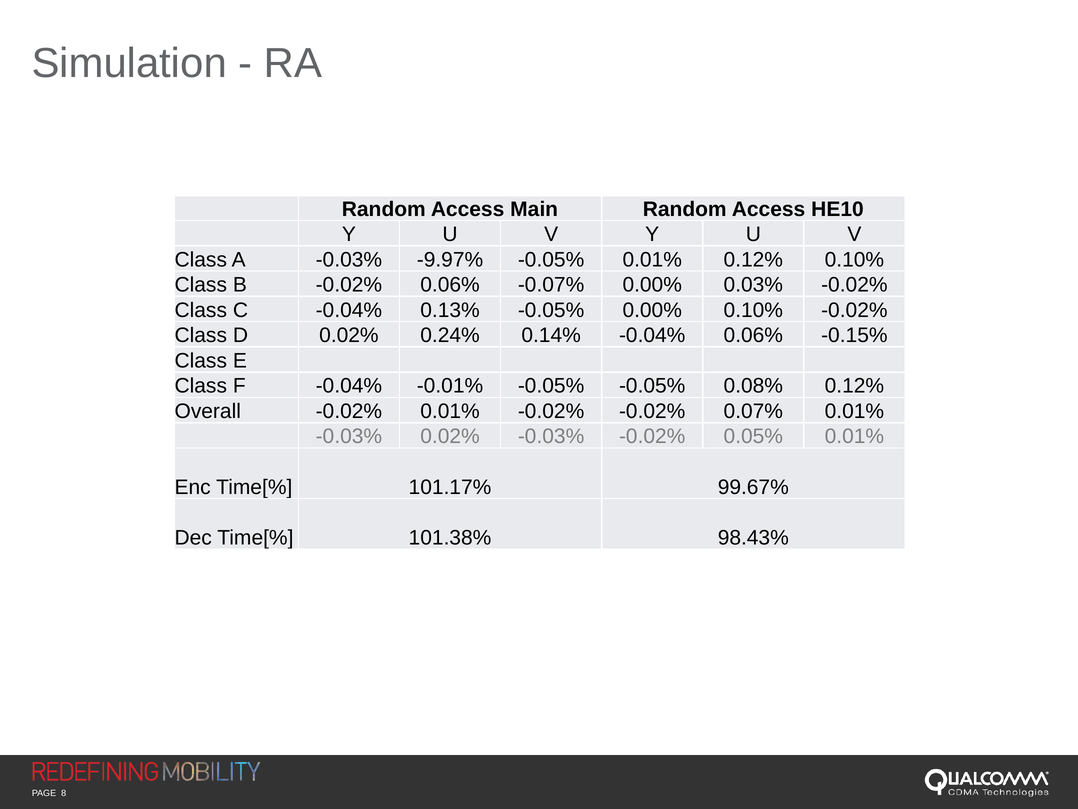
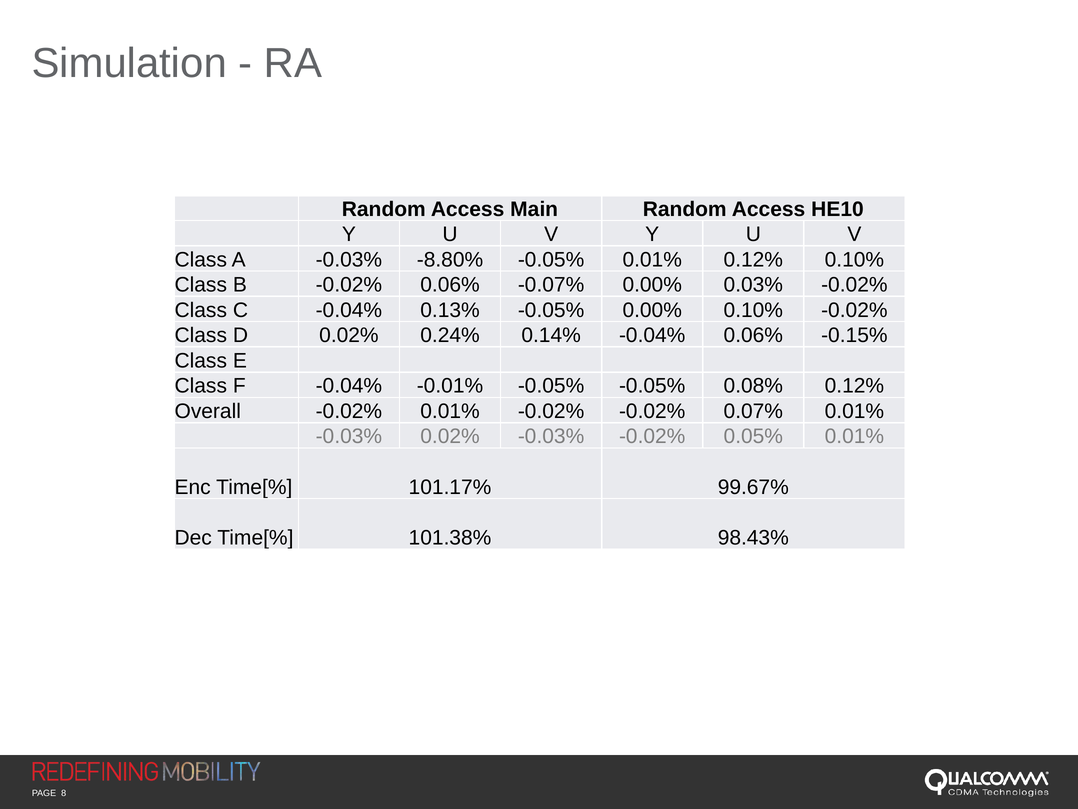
-9.97%: -9.97% -> -8.80%
